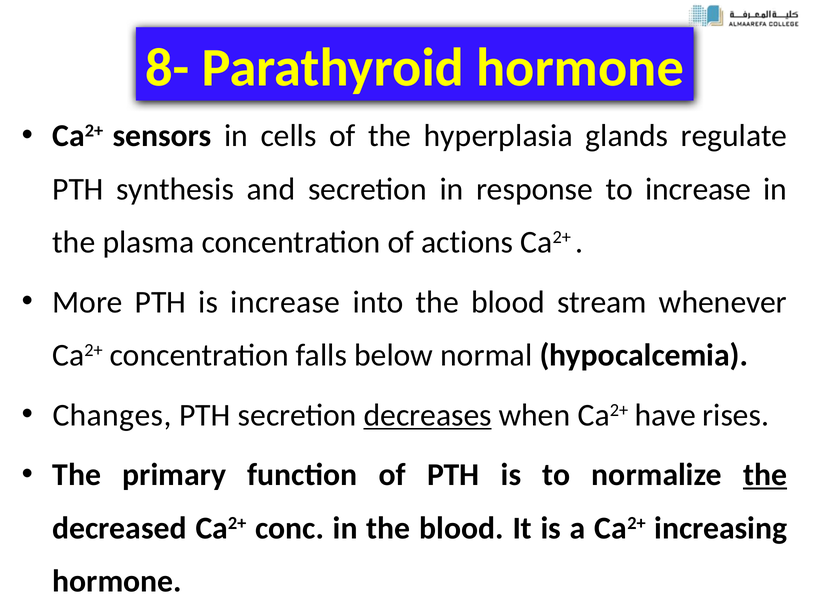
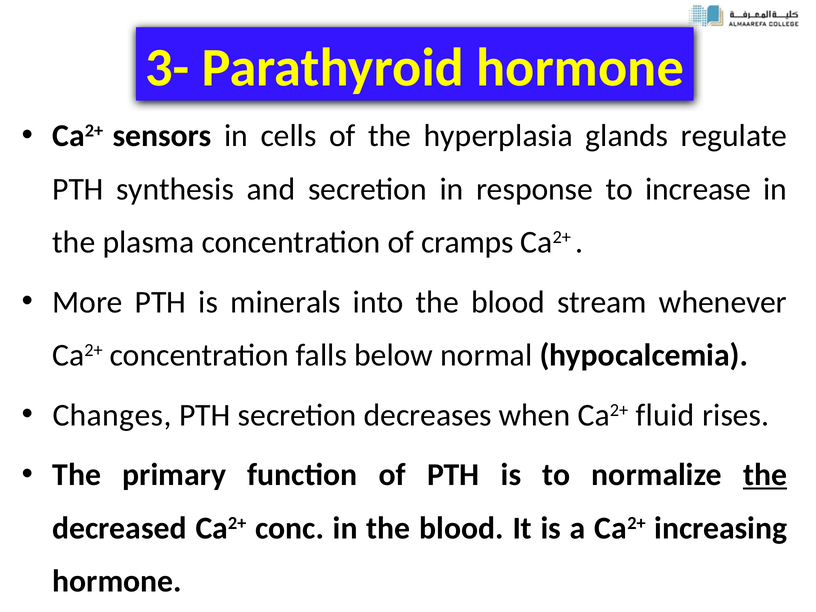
8-: 8- -> 3-
actions: actions -> cramps
is increase: increase -> minerals
decreases underline: present -> none
have: have -> fluid
